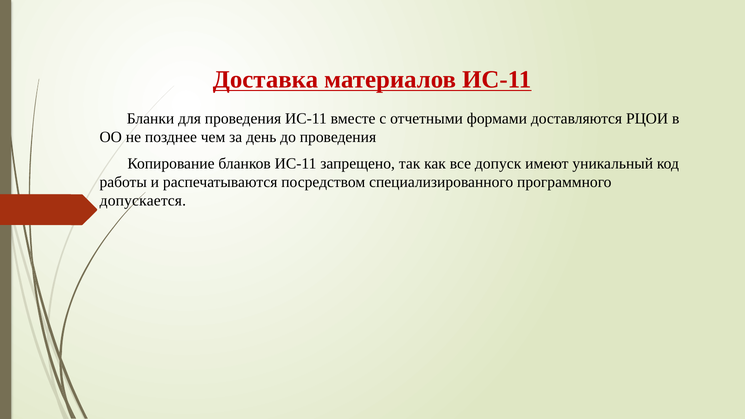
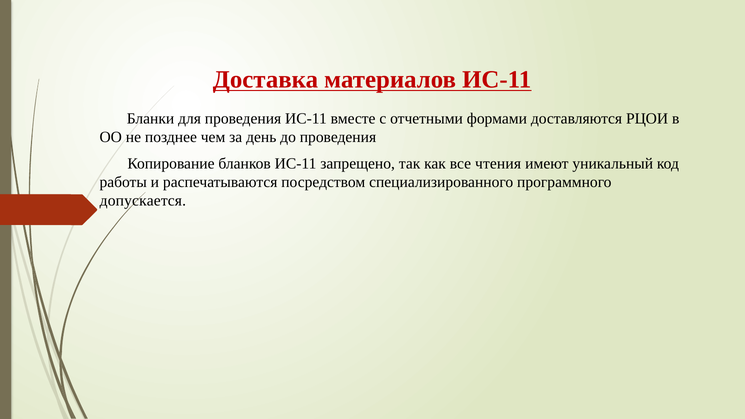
допуск: допуск -> чтения
